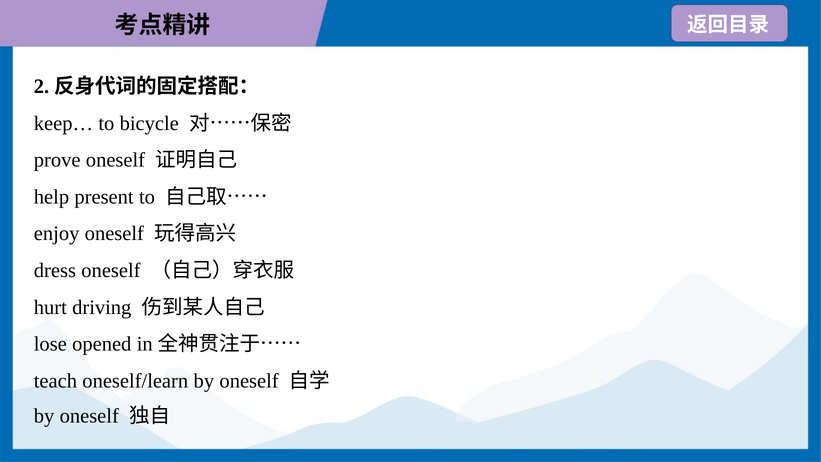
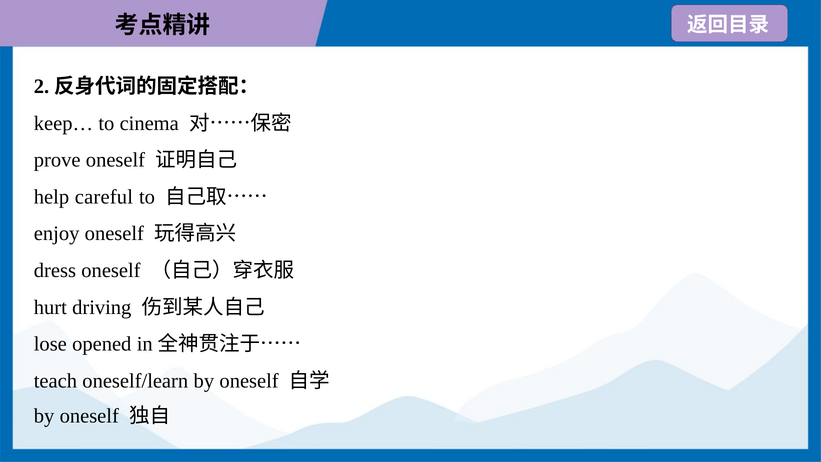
bicycle: bicycle -> cinema
present: present -> careful
